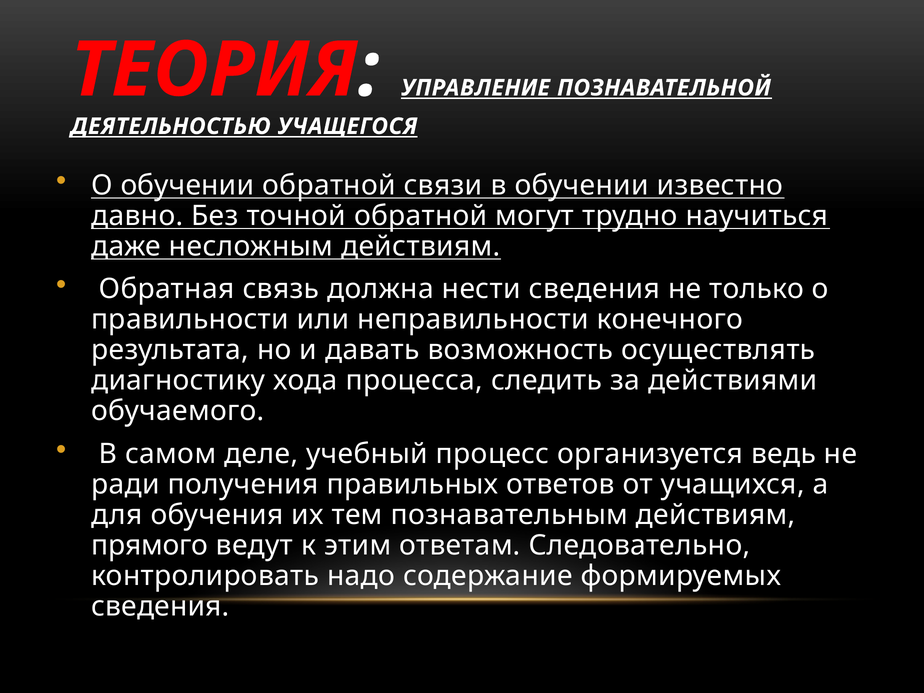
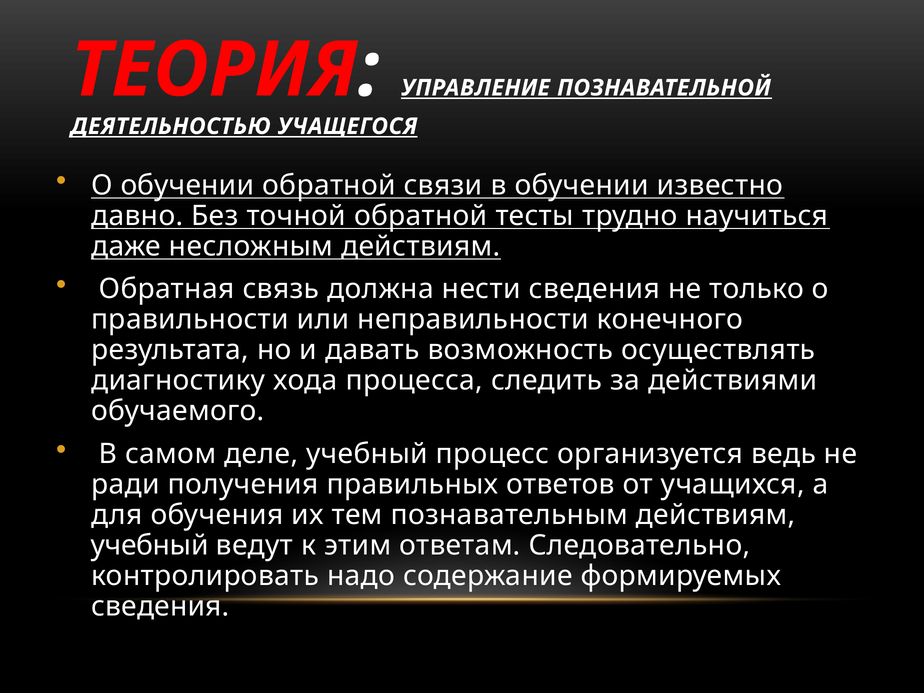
могут: могут -> тесты
прямого at (150, 545): прямого -> учебный
